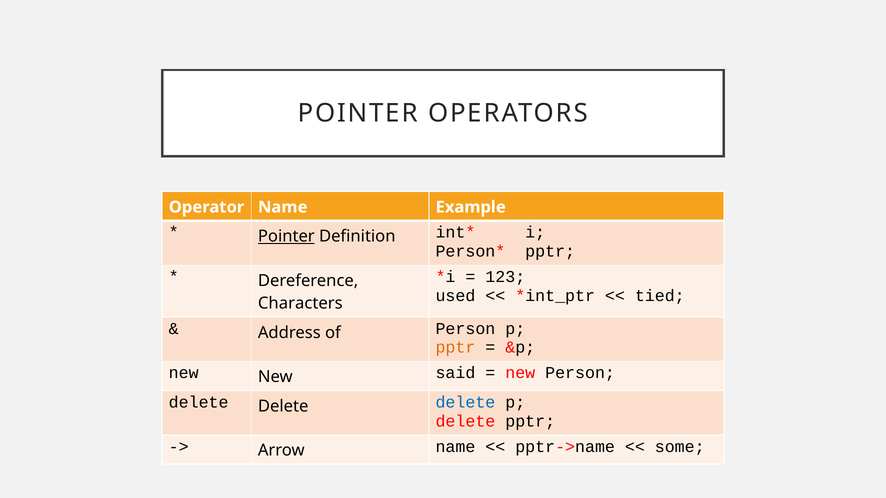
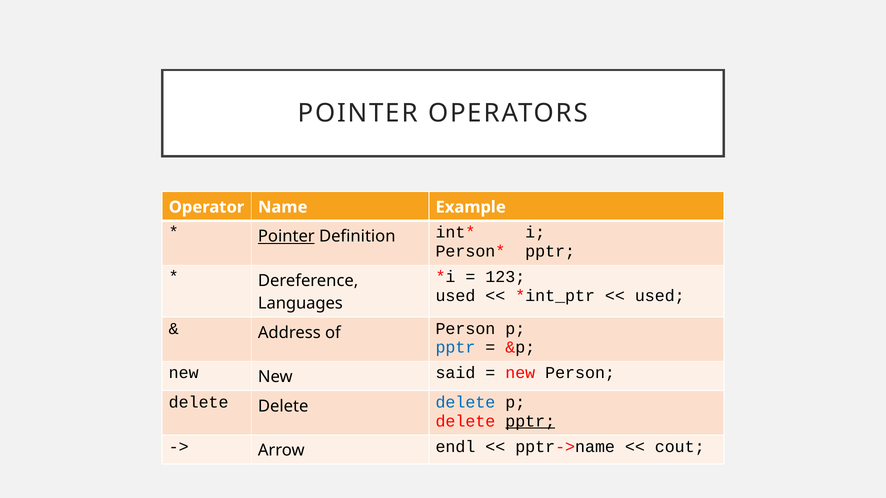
tied at (660, 296): tied -> used
Characters: Characters -> Languages
pptr at (455, 348) colour: orange -> blue
pptr at (530, 421) underline: none -> present
Arrow name: name -> endl
some: some -> cout
